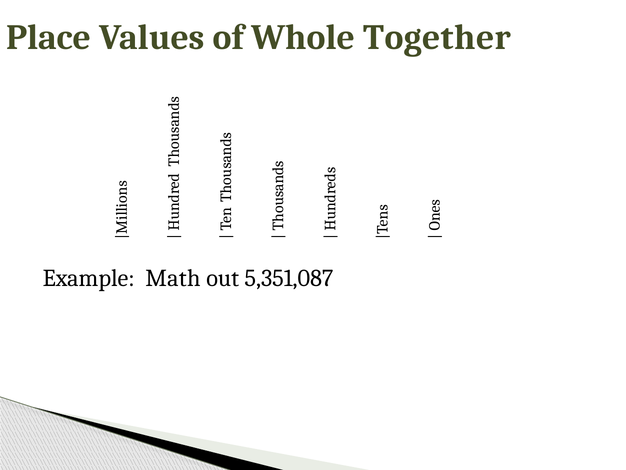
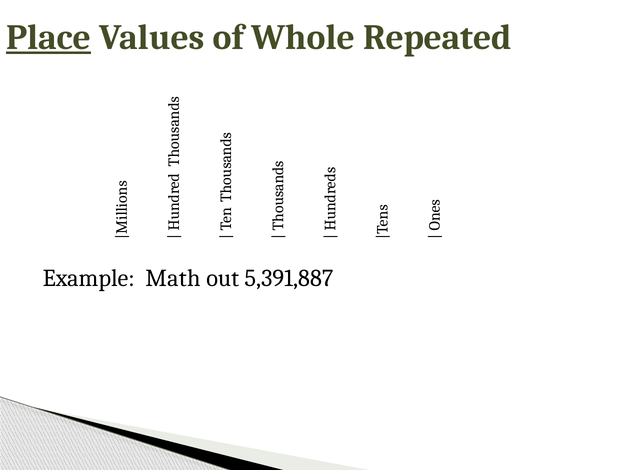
Place underline: none -> present
Together: Together -> Repeated
5,351,087: 5,351,087 -> 5,391,887
